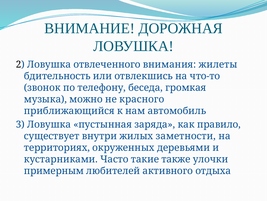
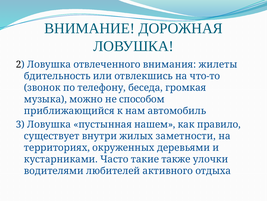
красного: красного -> способом
заряда: заряда -> нашем
примерным: примерным -> водителями
